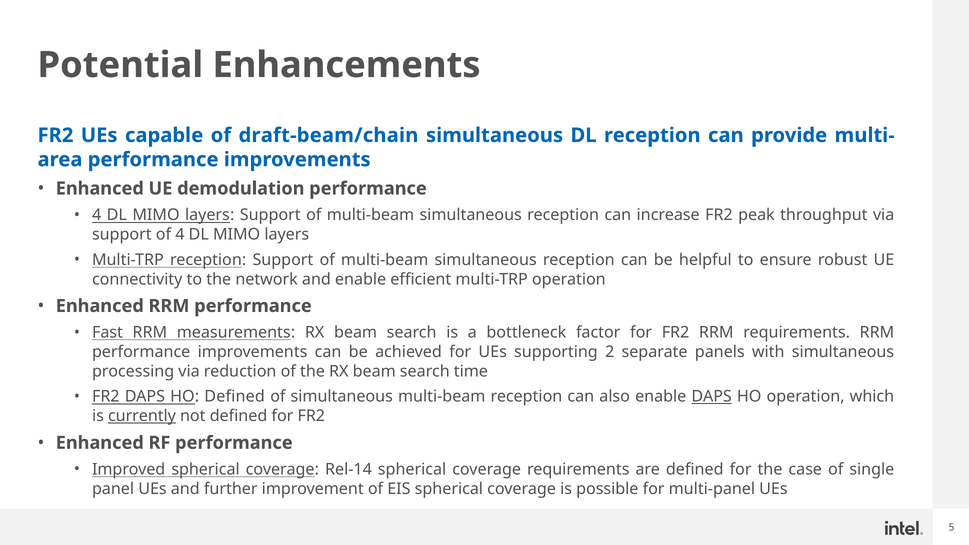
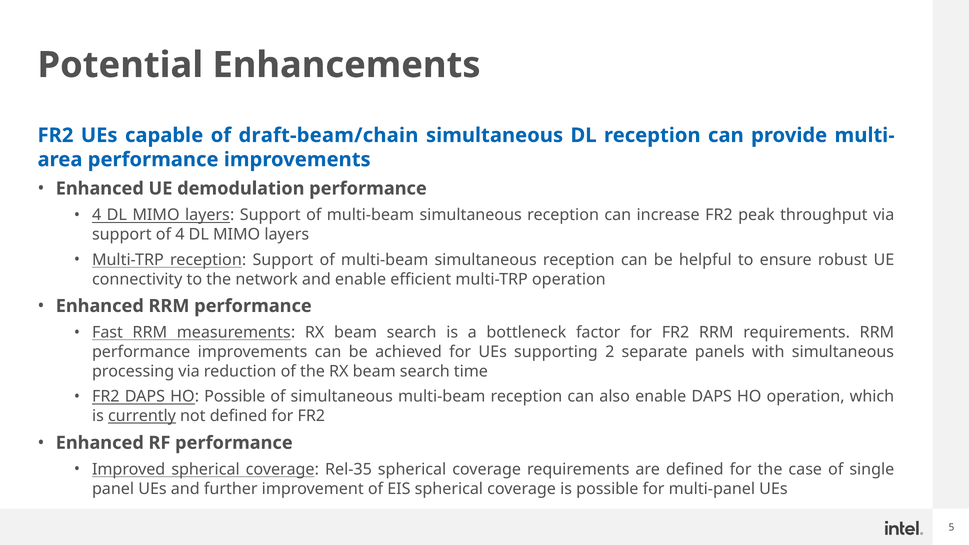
HO Defined: Defined -> Possible
DAPS at (712, 397) underline: present -> none
Rel-14: Rel-14 -> Rel-35
